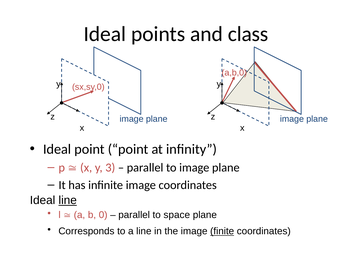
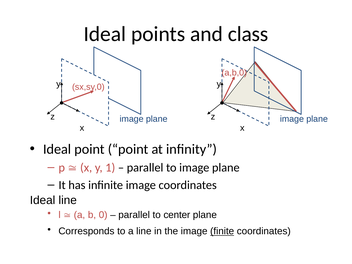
3: 3 -> 1
line at (68, 200) underline: present -> none
space: space -> center
